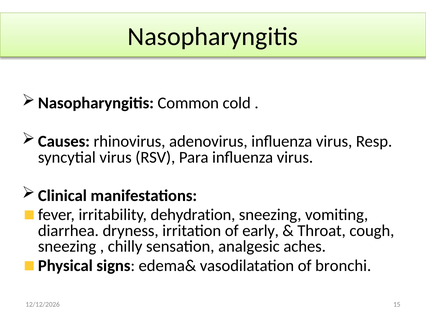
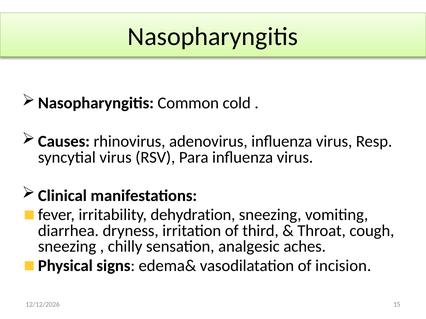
early: early -> third
bronchi: bronchi -> incision
